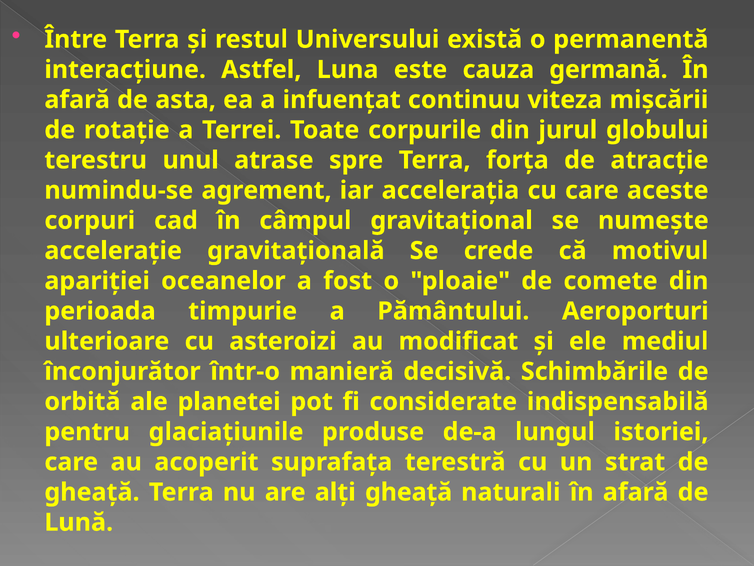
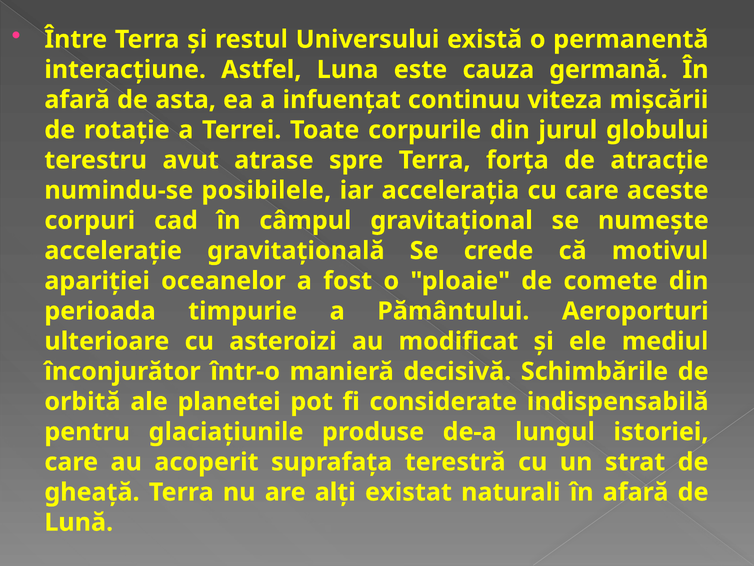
unul: unul -> avut
agrement: agrement -> posibilele
alți gheață: gheață -> existat
